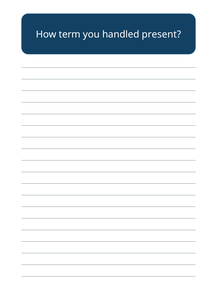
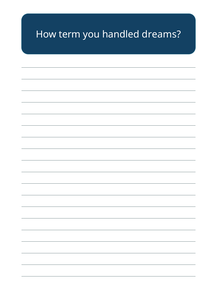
present: present -> dreams
